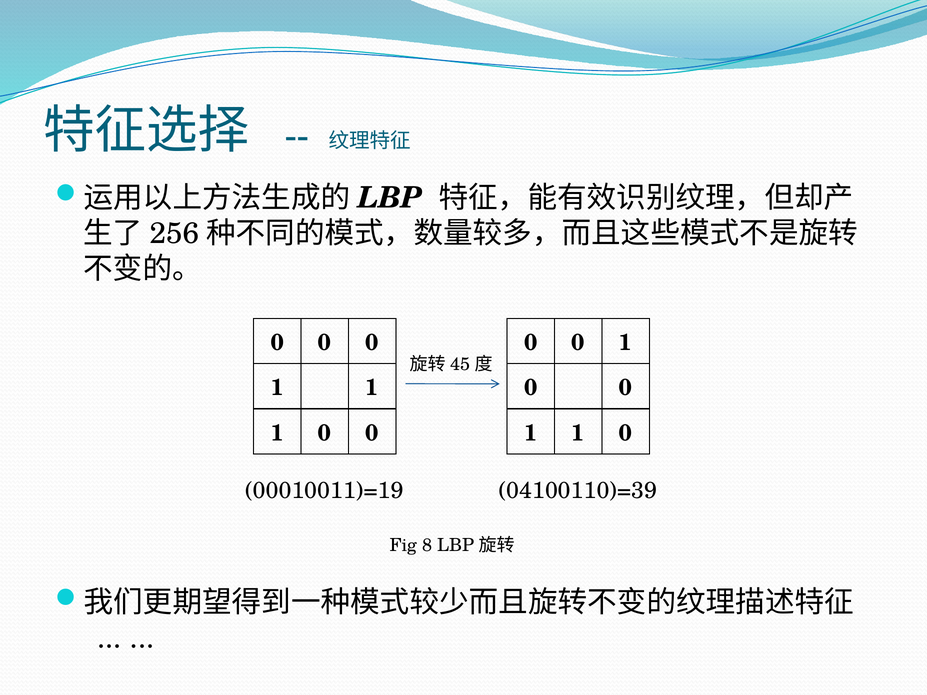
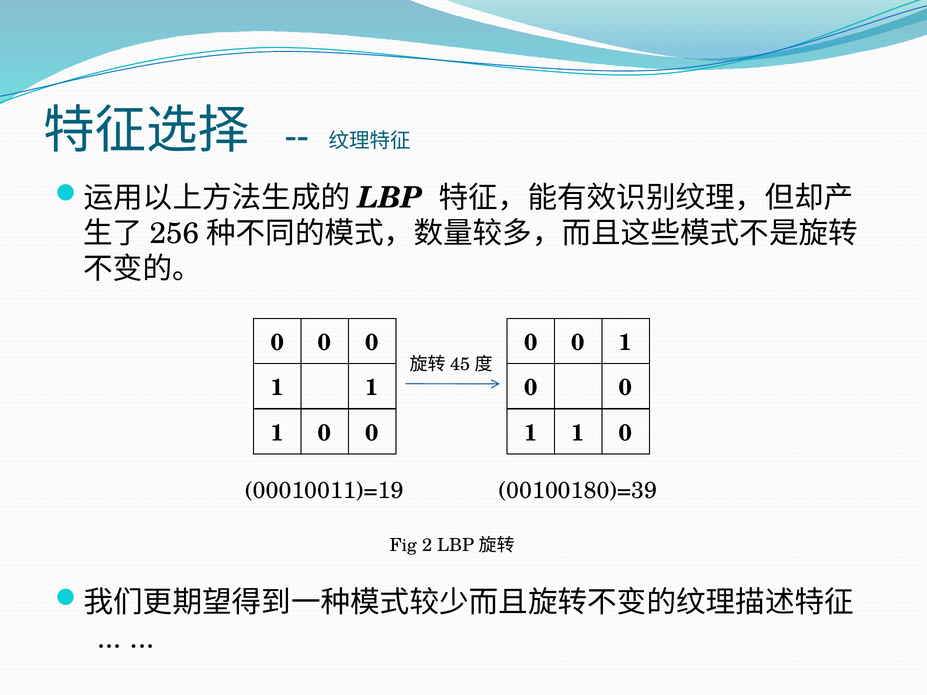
04100110)=39: 04100110)=39 -> 00100180)=39
8: 8 -> 2
